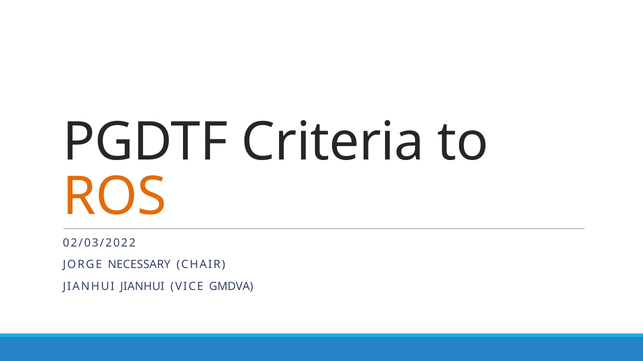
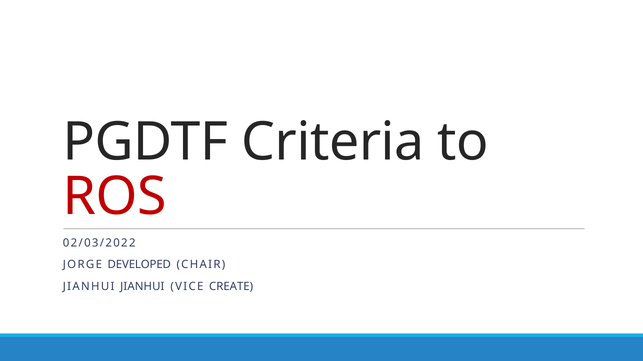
ROS colour: orange -> red
NECESSARY: NECESSARY -> DEVELOPED
GMDVA: GMDVA -> CREATE
